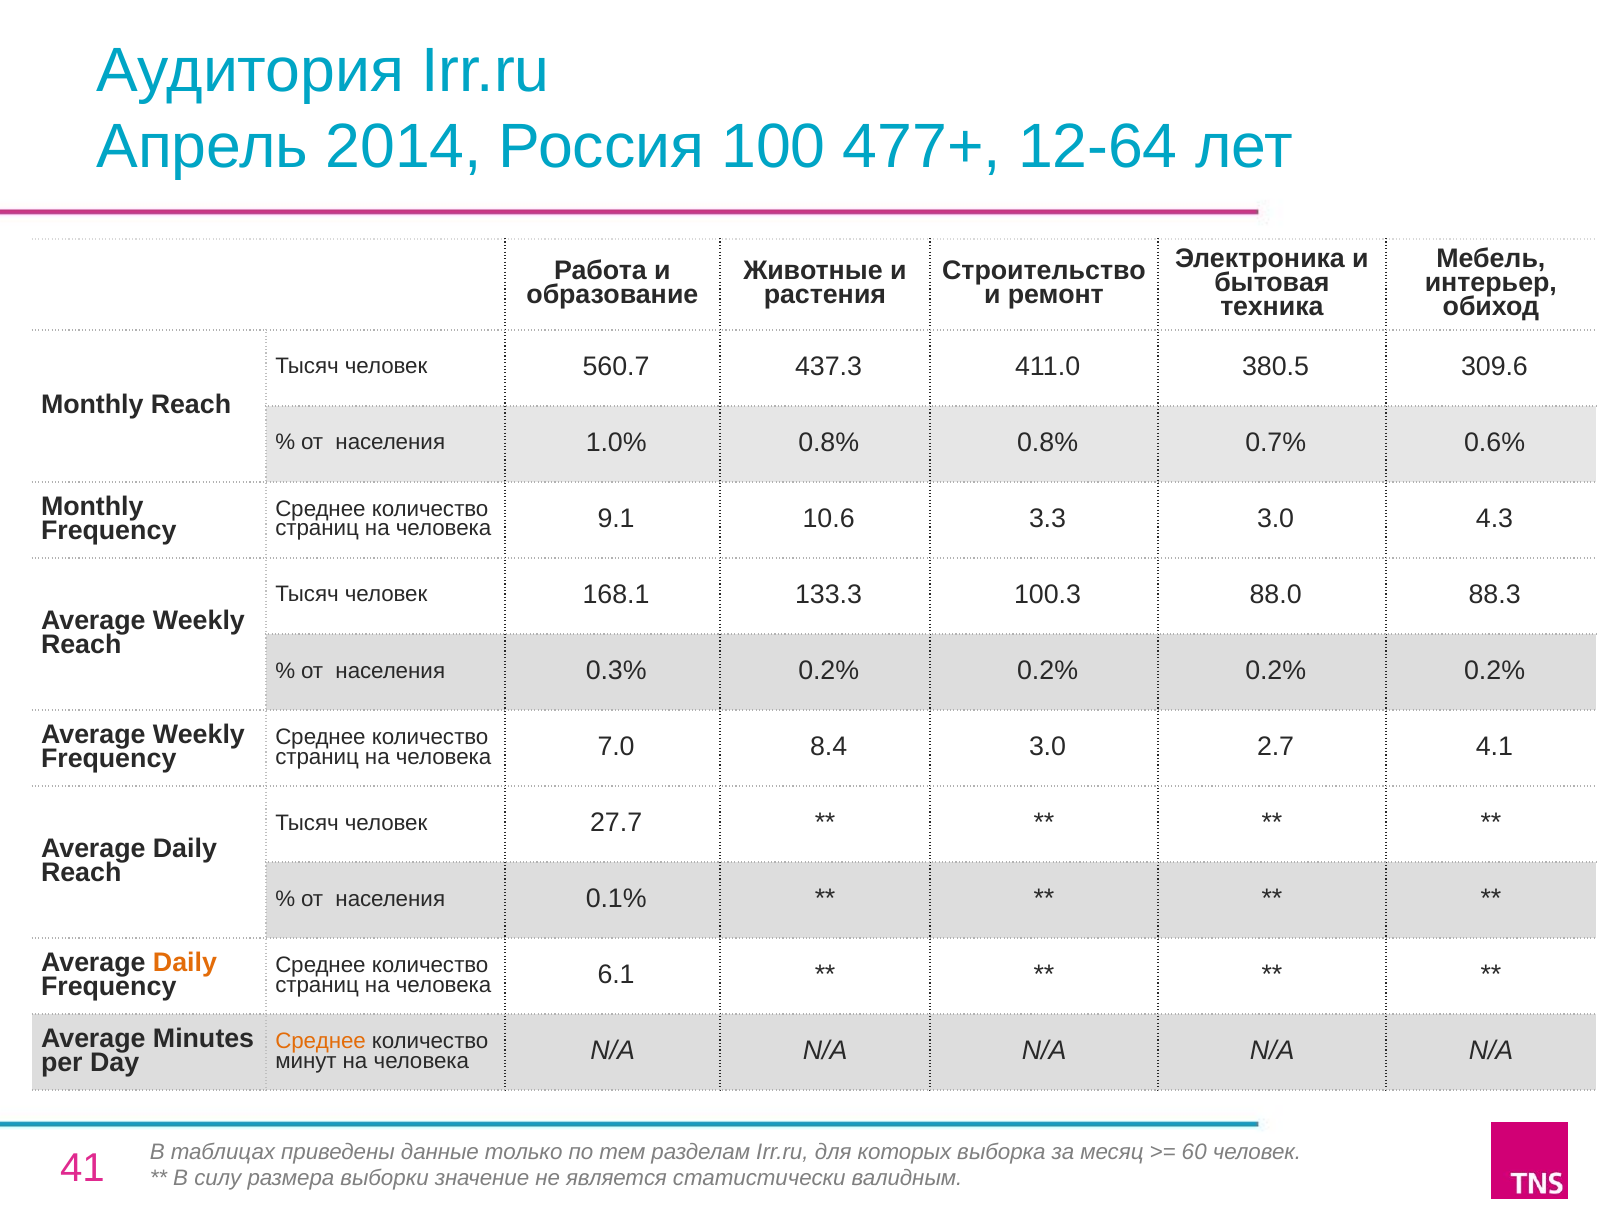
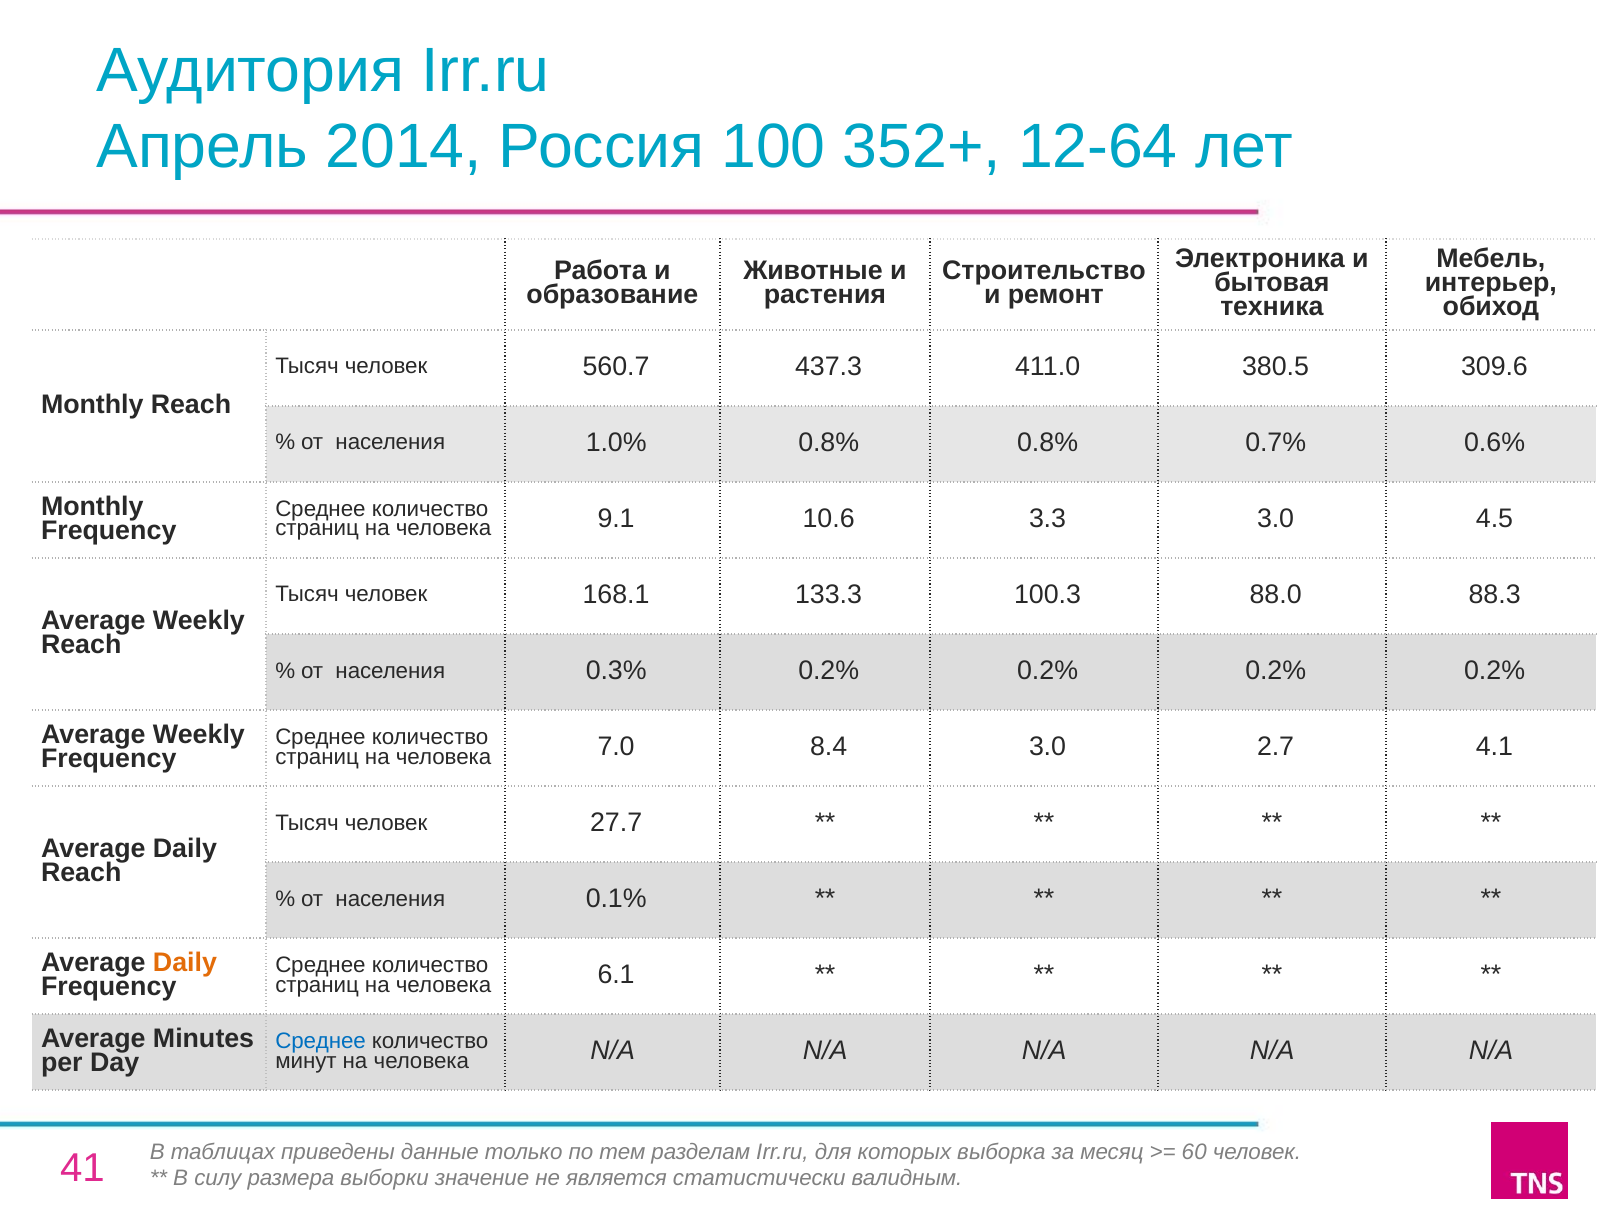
477+: 477+ -> 352+
4.3: 4.3 -> 4.5
Среднее at (321, 1041) colour: orange -> blue
